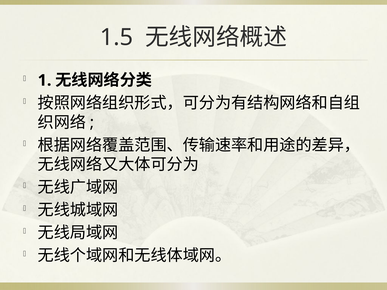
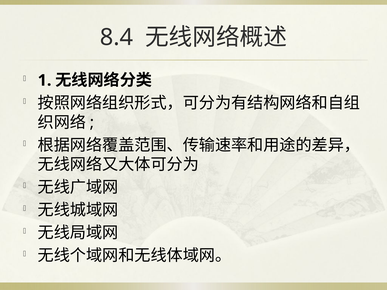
1.5: 1.5 -> 8.4
